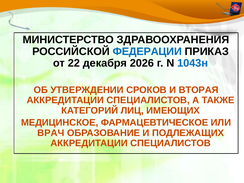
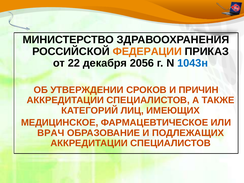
ФЕДЕРАЦИИ colour: blue -> orange
2026: 2026 -> 2056
ВТОРАЯ: ВТОРАЯ -> ПРИЧИН
